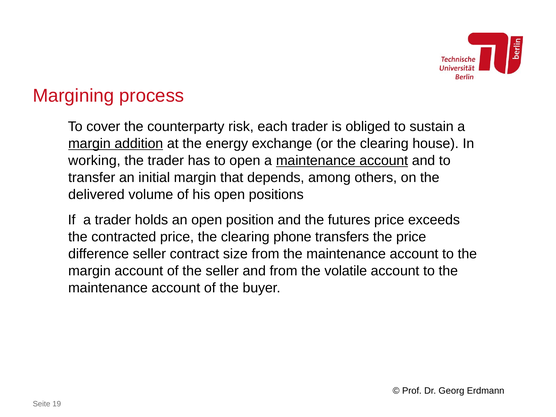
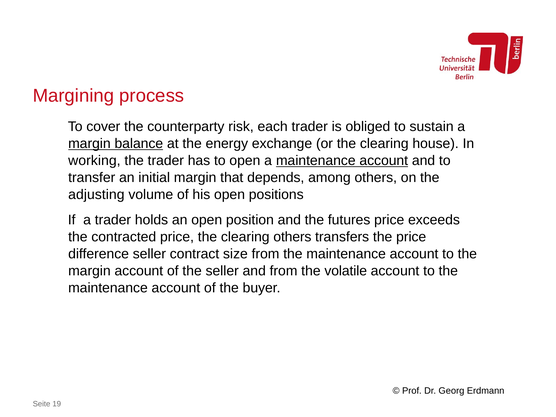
addition: addition -> balance
delivered: delivered -> adjusting
clearing phone: phone -> others
